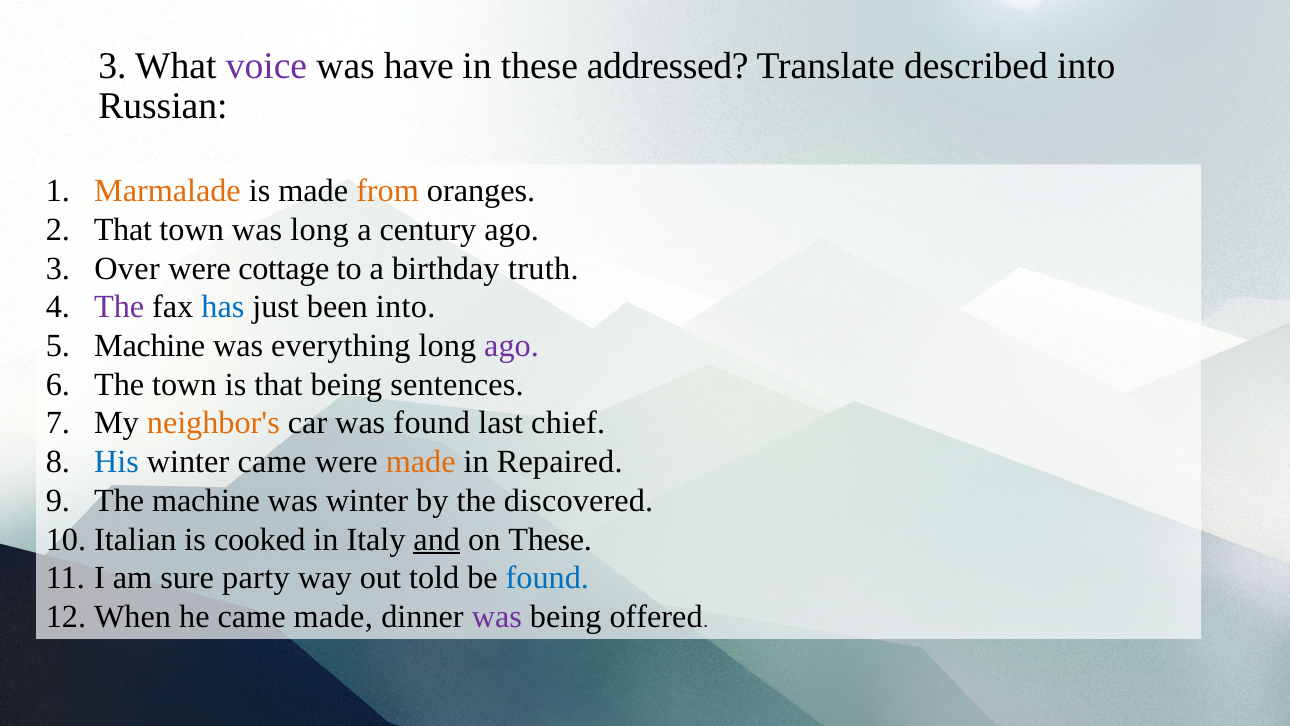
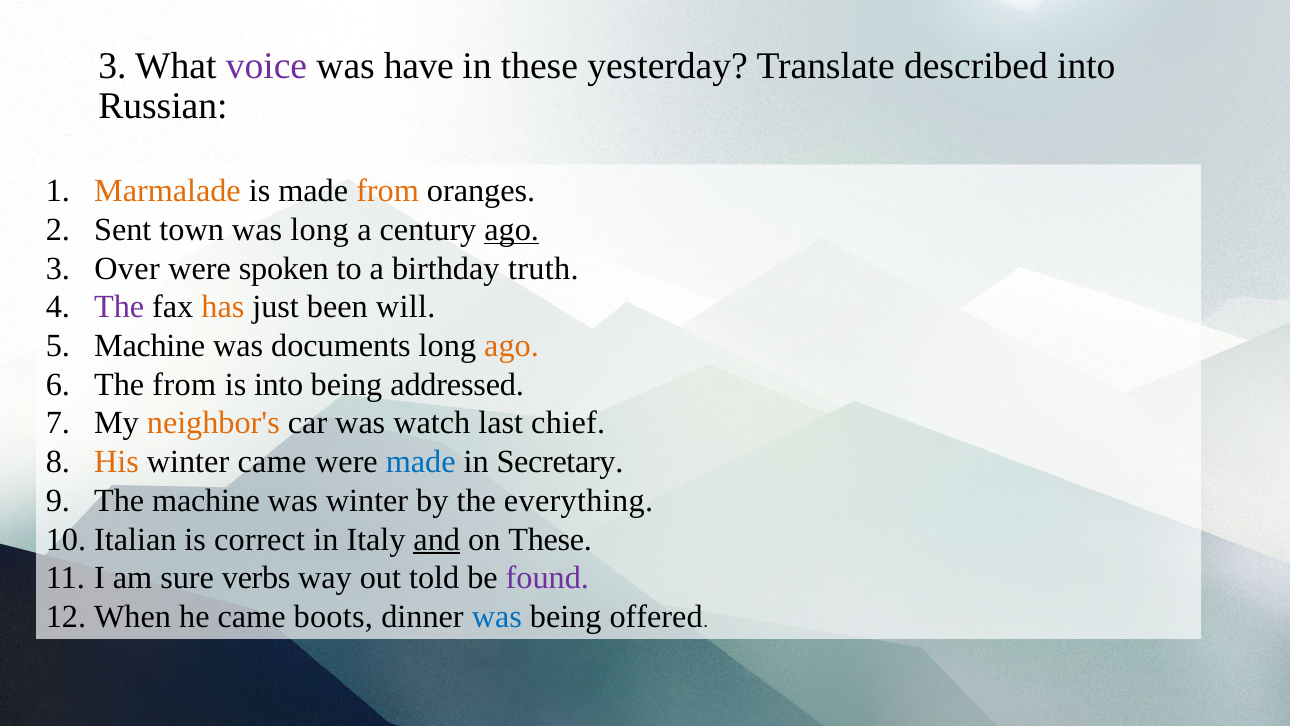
addressed: addressed -> yesterday
That at (123, 230): That -> Sent
ago at (512, 230) underline: none -> present
cottage: cottage -> spoken
has colour: blue -> orange
been into: into -> will
everything: everything -> documents
ago at (512, 346) colour: purple -> orange
The town: town -> from
is that: that -> into
sentences: sentences -> addressed
was found: found -> watch
His colour: blue -> orange
made at (421, 462) colour: orange -> blue
Repaired: Repaired -> Secretary
discovered: discovered -> everything
cooked: cooked -> correct
party: party -> verbs
found at (547, 578) colour: blue -> purple
came made: made -> boots
was at (497, 617) colour: purple -> blue
